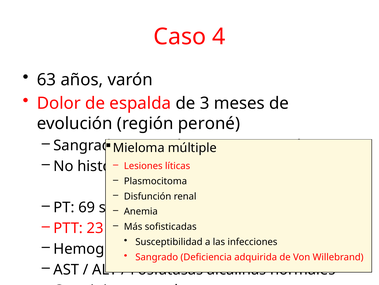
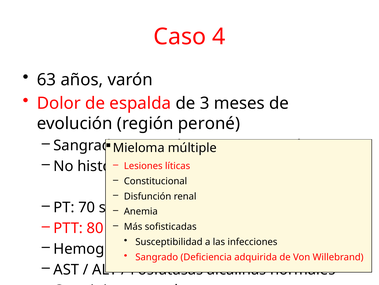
Plasmocitoma: Plasmocitoma -> Constitucional
69: 69 -> 70
23: 23 -> 80
